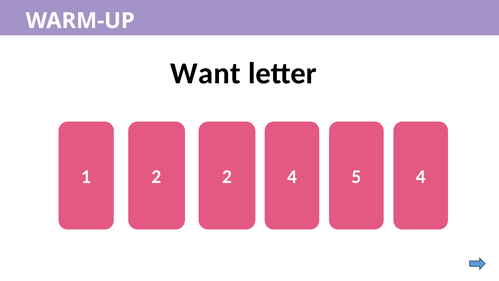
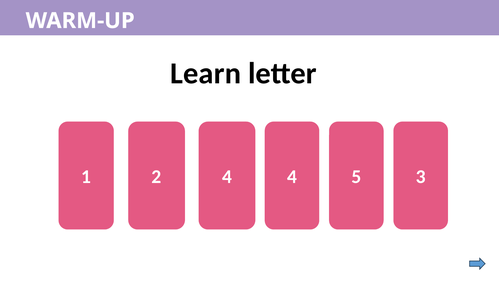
Want: Want -> Learn
2 2: 2 -> 4
5 4: 4 -> 3
